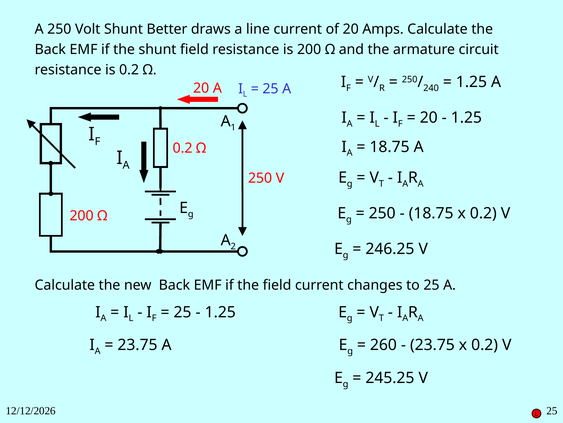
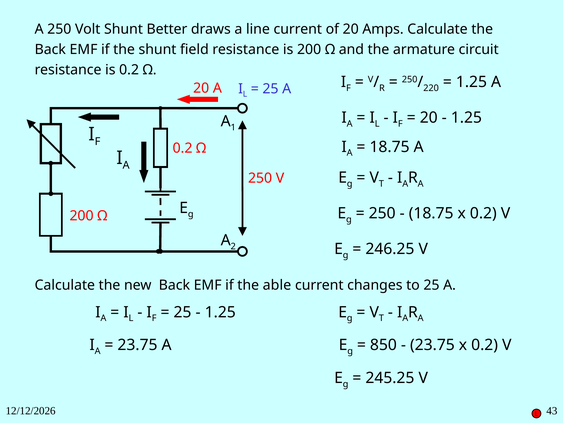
240: 240 -> 220
the field: field -> able
260: 260 -> 850
25 at (552, 410): 25 -> 43
